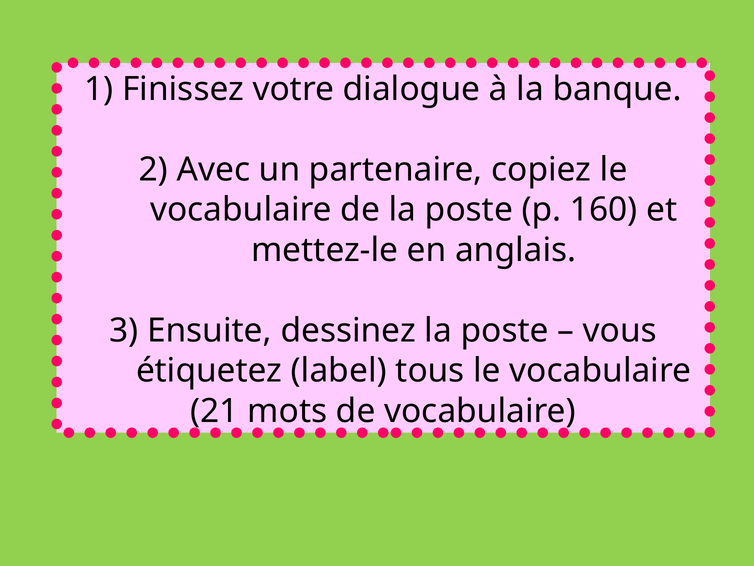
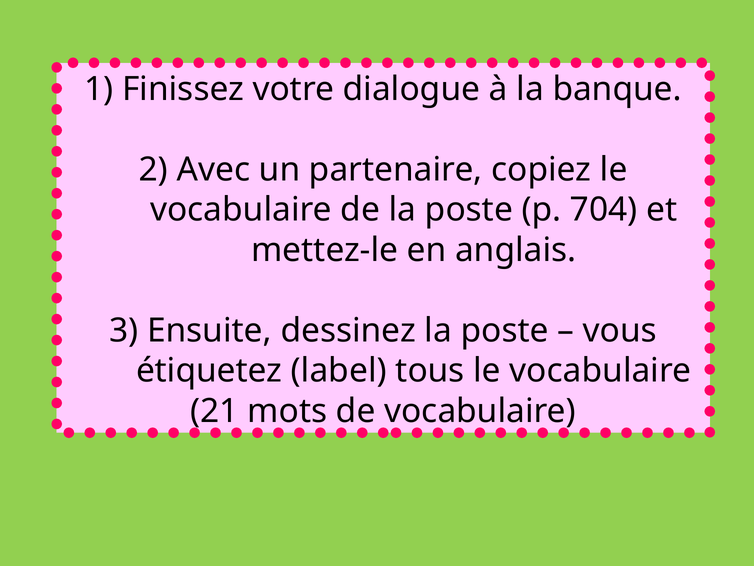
160: 160 -> 704
